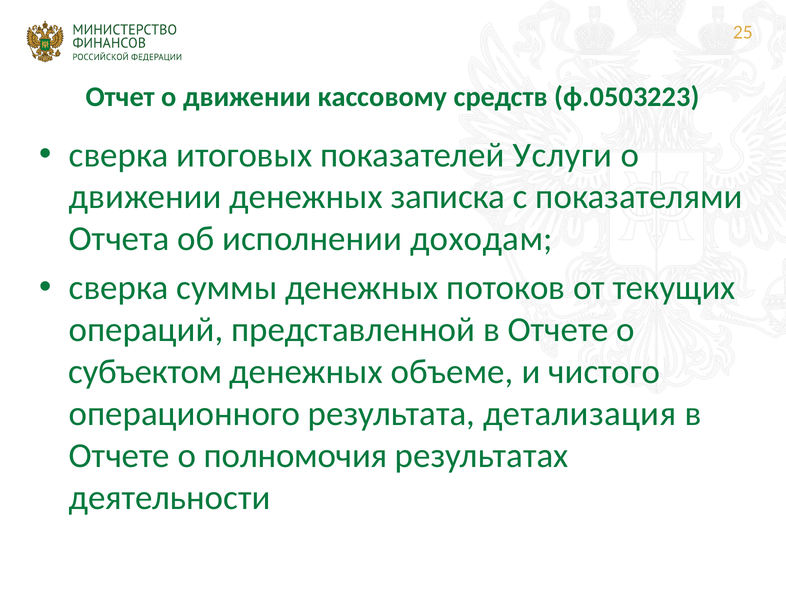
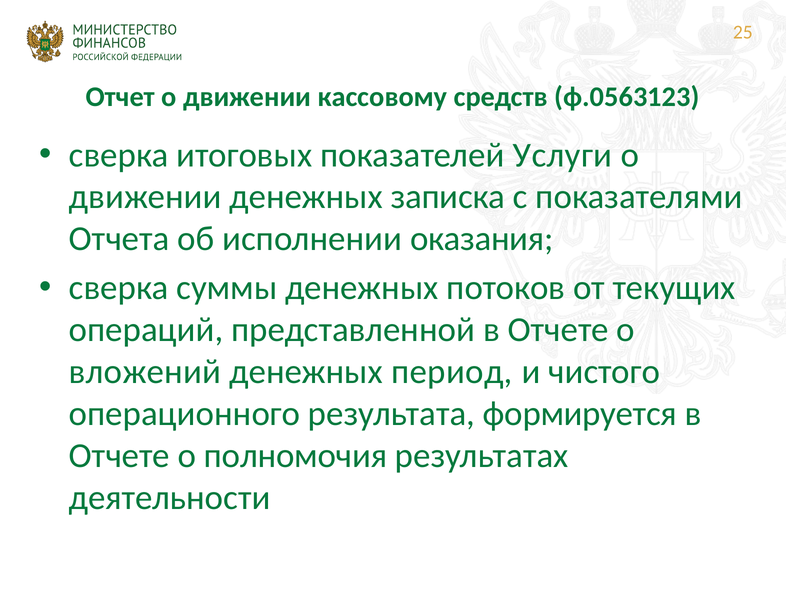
ф.0503223: ф.0503223 -> ф.0563123
доходам: доходам -> оказания
субъектом: субъектом -> вложений
объеме: объеме -> период
детализация: детализация -> формируется
